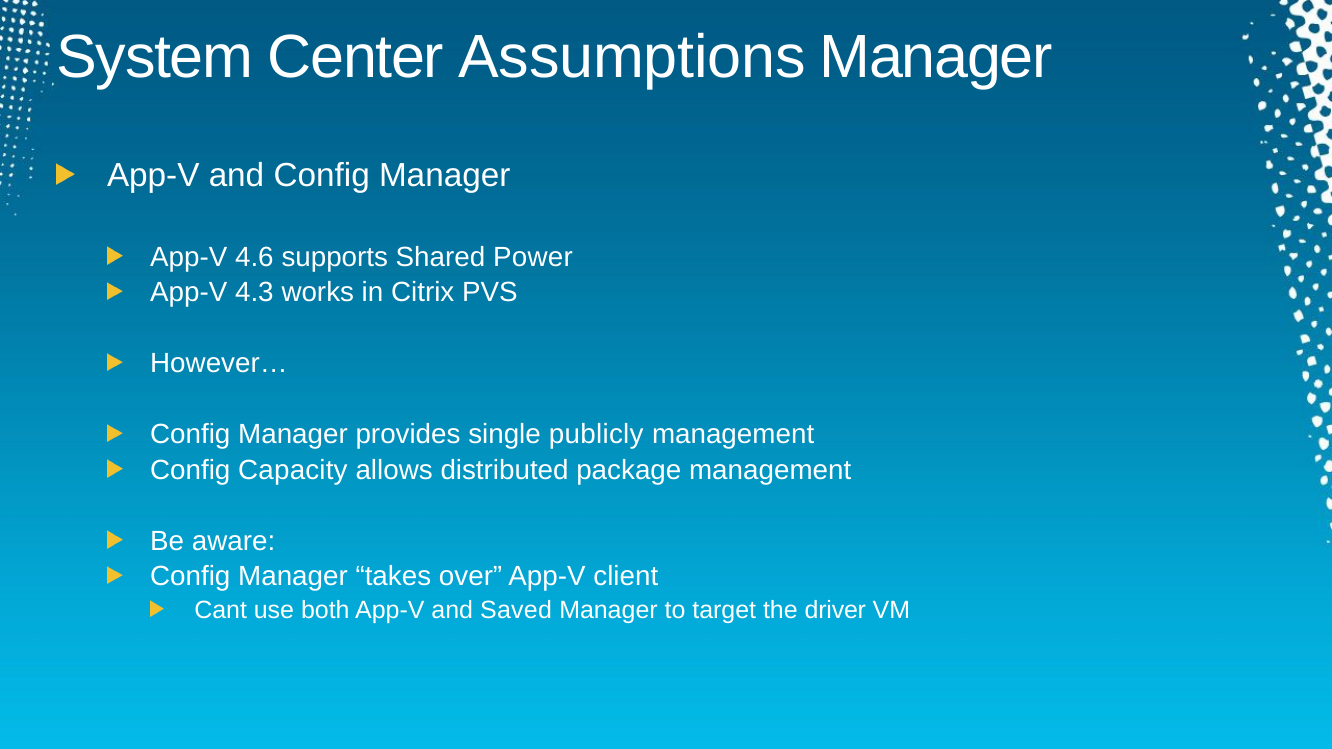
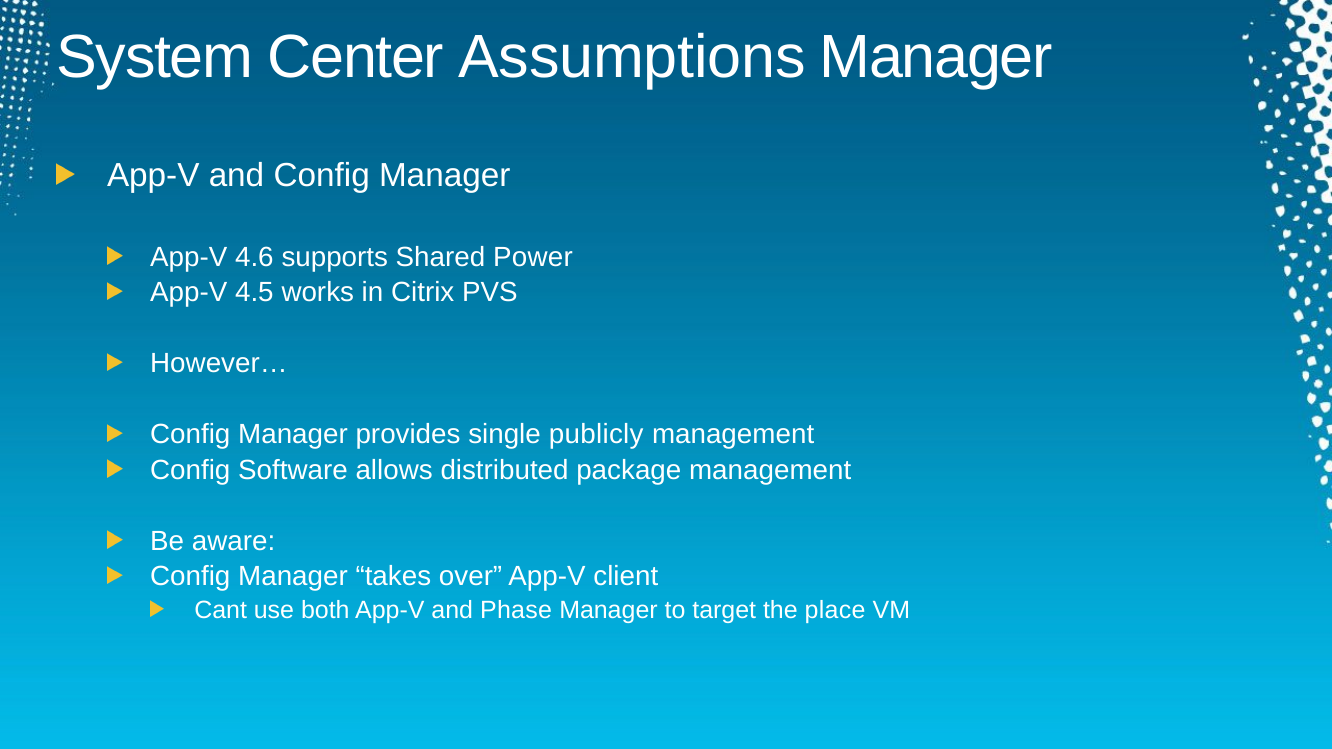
4.3: 4.3 -> 4.5
Capacity: Capacity -> Software
Saved: Saved -> Phase
driver: driver -> place
